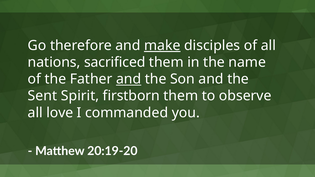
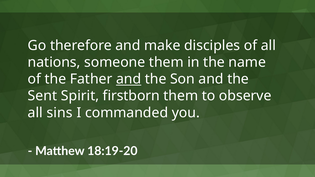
make underline: present -> none
sacrificed: sacrificed -> someone
love: love -> sins
20:19-20: 20:19-20 -> 18:19-20
